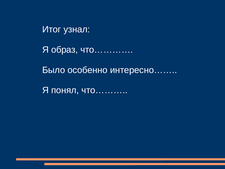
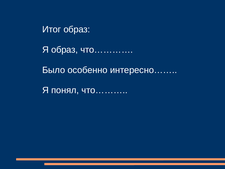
Итог узнал: узнал -> образ
